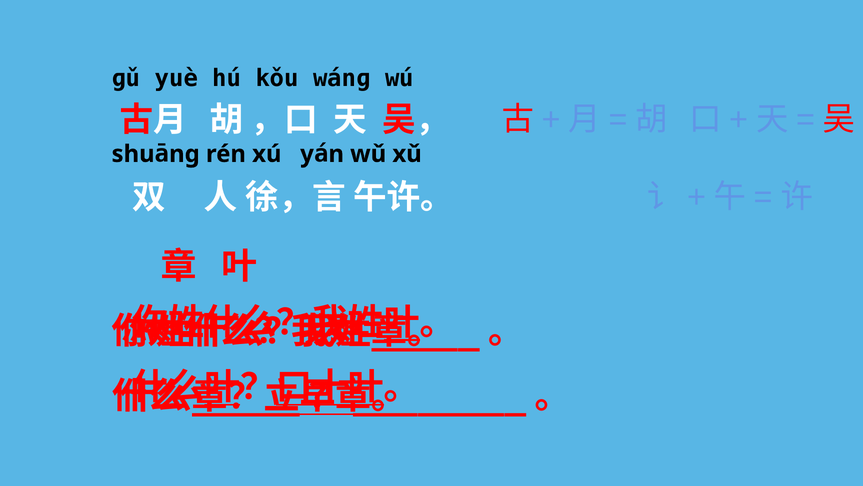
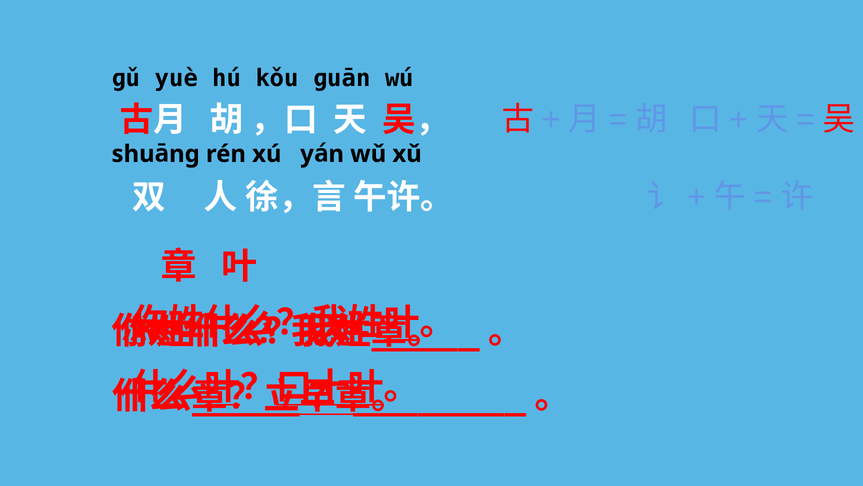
wánɡ: wánɡ -> ɡuān
